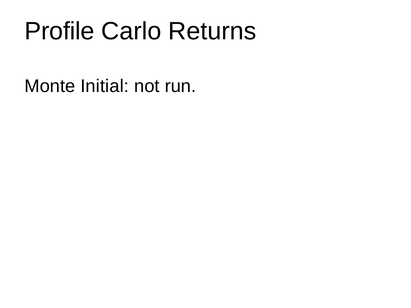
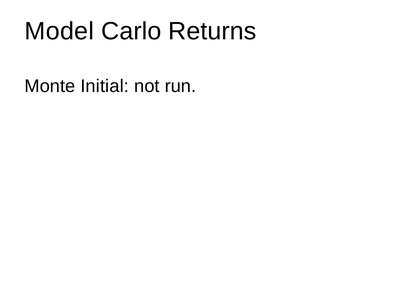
Profile: Profile -> Model
